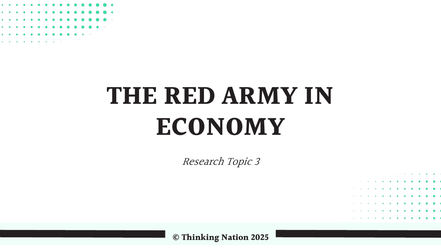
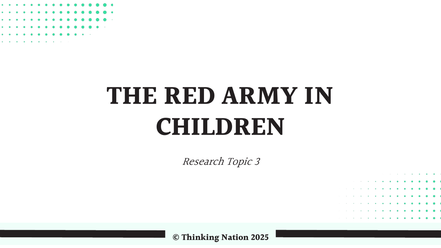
ECONOMY: ECONOMY -> CHILDREN
